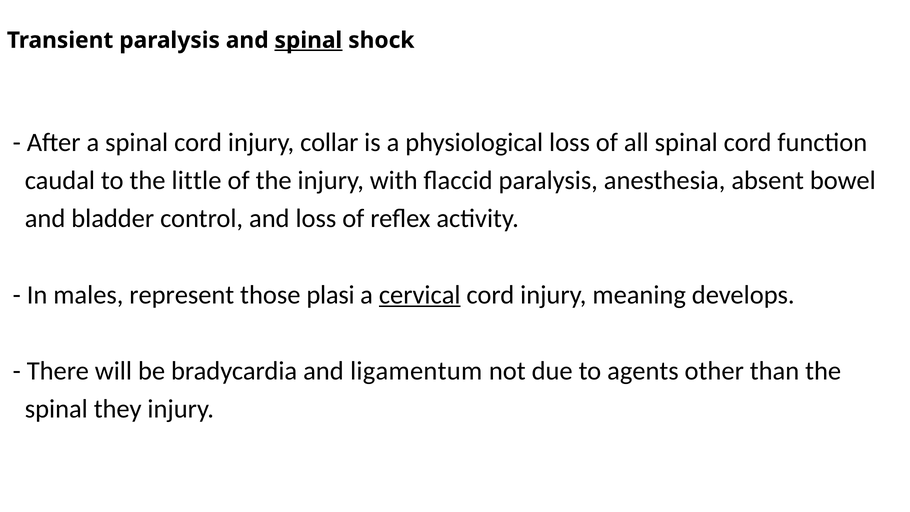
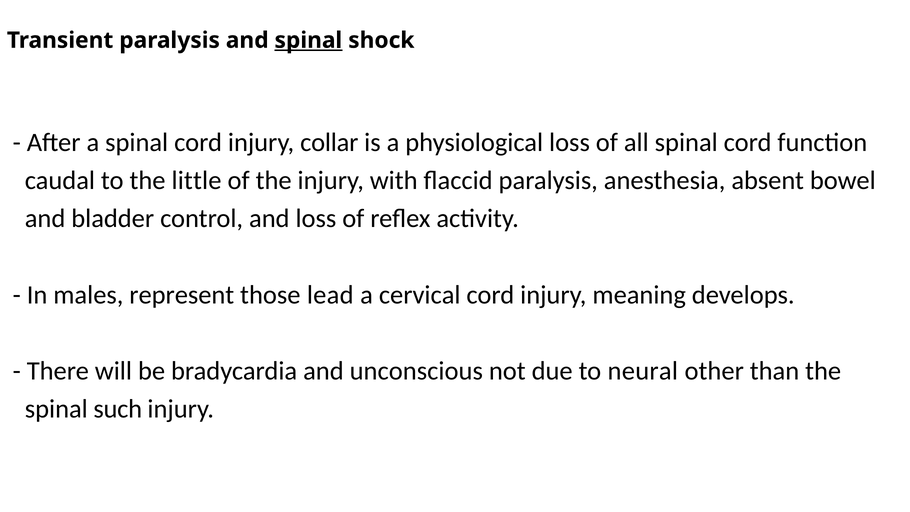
plasi: plasi -> lead
cervical underline: present -> none
ligamentum: ligamentum -> unconscious
agents: agents -> neural
they: they -> such
